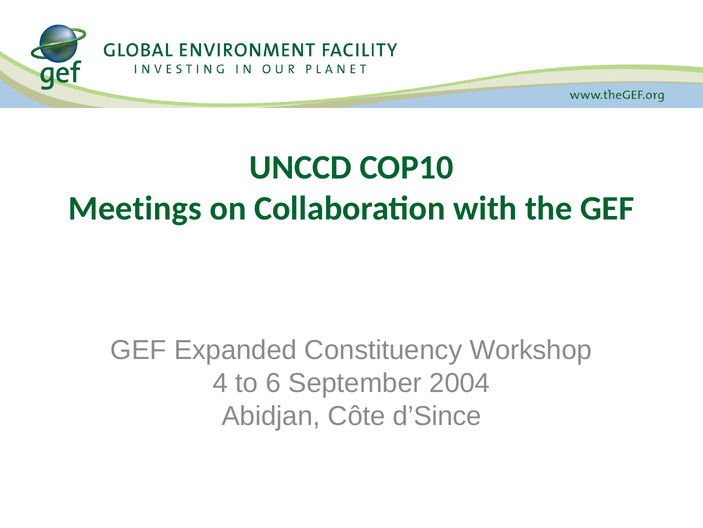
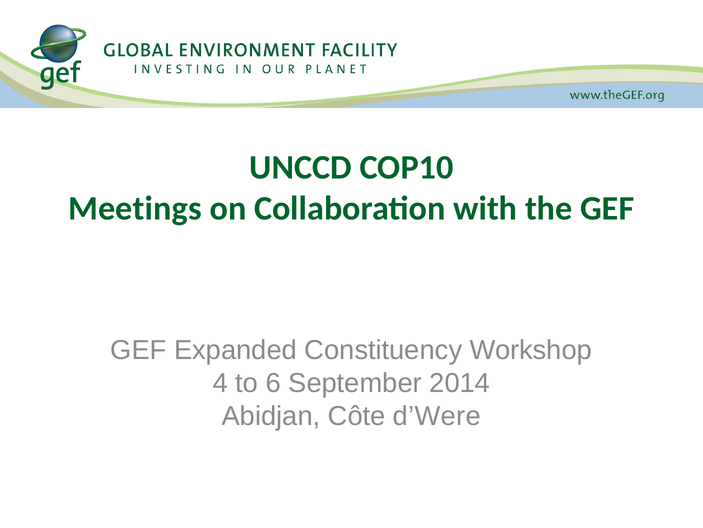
2004: 2004 -> 2014
d’Since: d’Since -> d’Were
